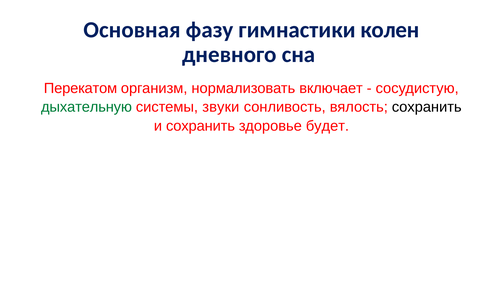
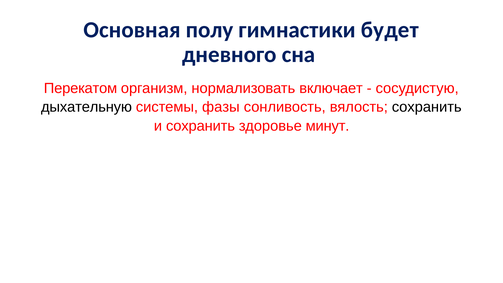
фазу: фазу -> полу
колен: колен -> будет
дыхательную colour: green -> black
звуки: звуки -> фазы
будет: будет -> минут
